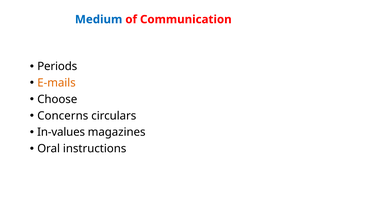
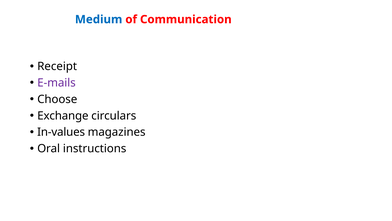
Periods: Periods -> Receipt
E-mails colour: orange -> purple
Concerns: Concerns -> Exchange
